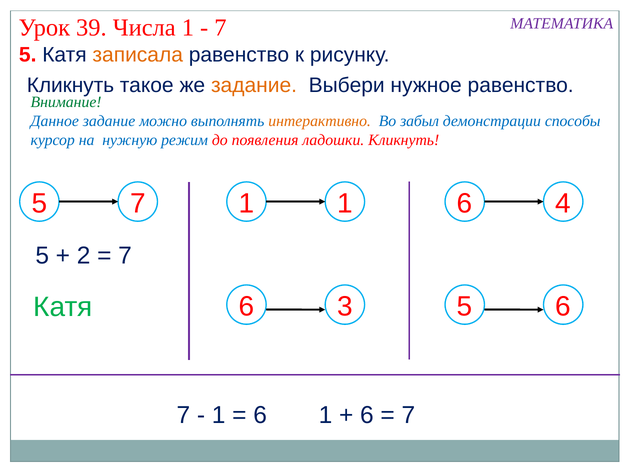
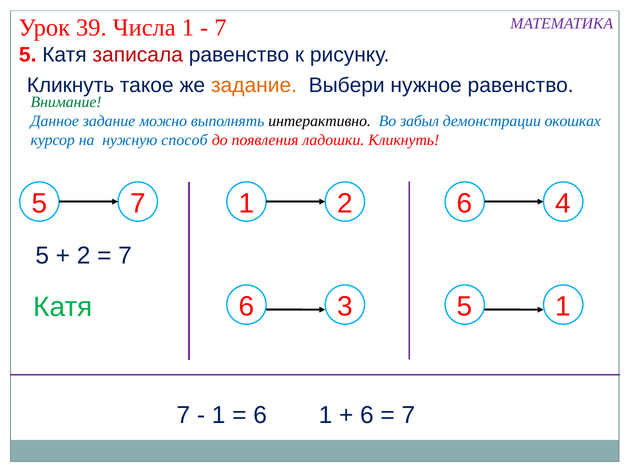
записала colour: orange -> red
интерактивно colour: orange -> black
способы: способы -> окошках
режим: режим -> способ
1 1: 1 -> 2
5 6: 6 -> 1
